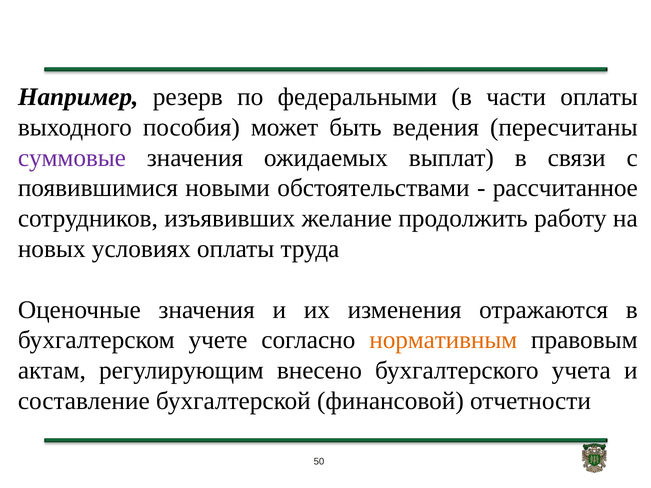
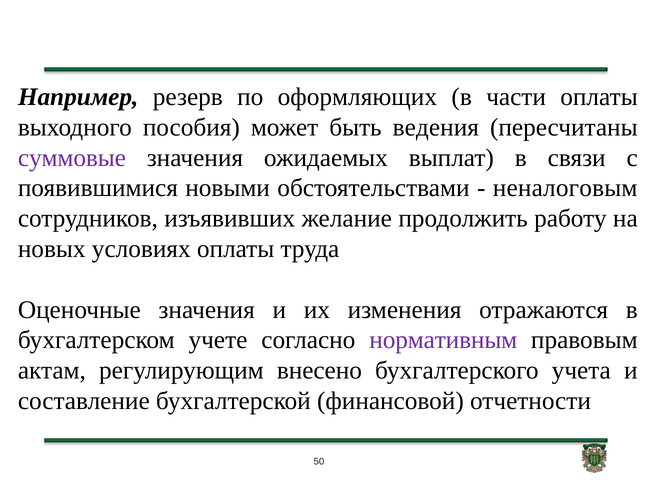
федеральными: федеральными -> оформляющих
рассчитанное: рассчитанное -> неналоговым
нормативным colour: orange -> purple
